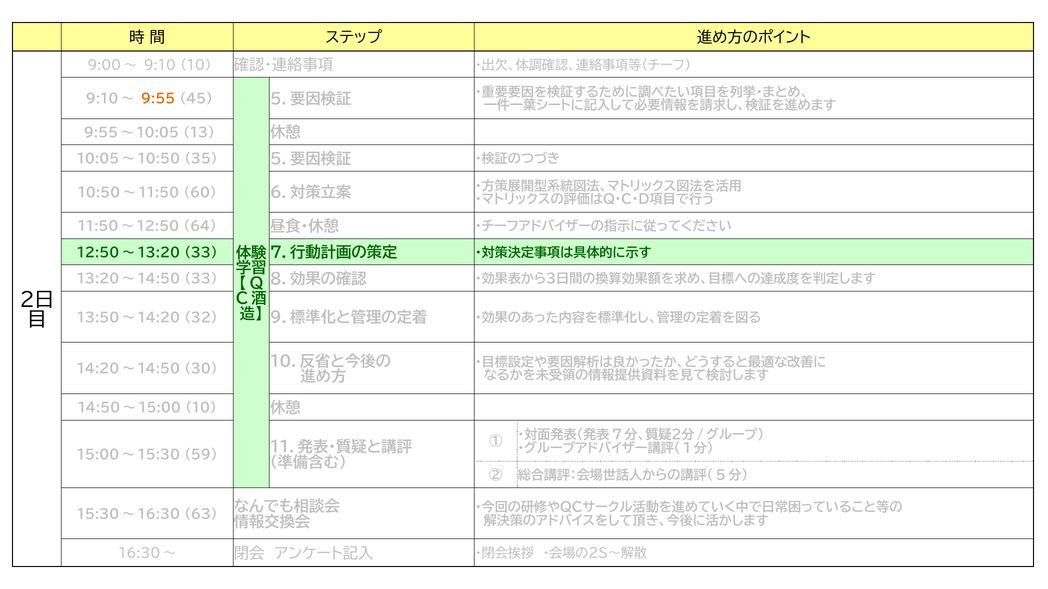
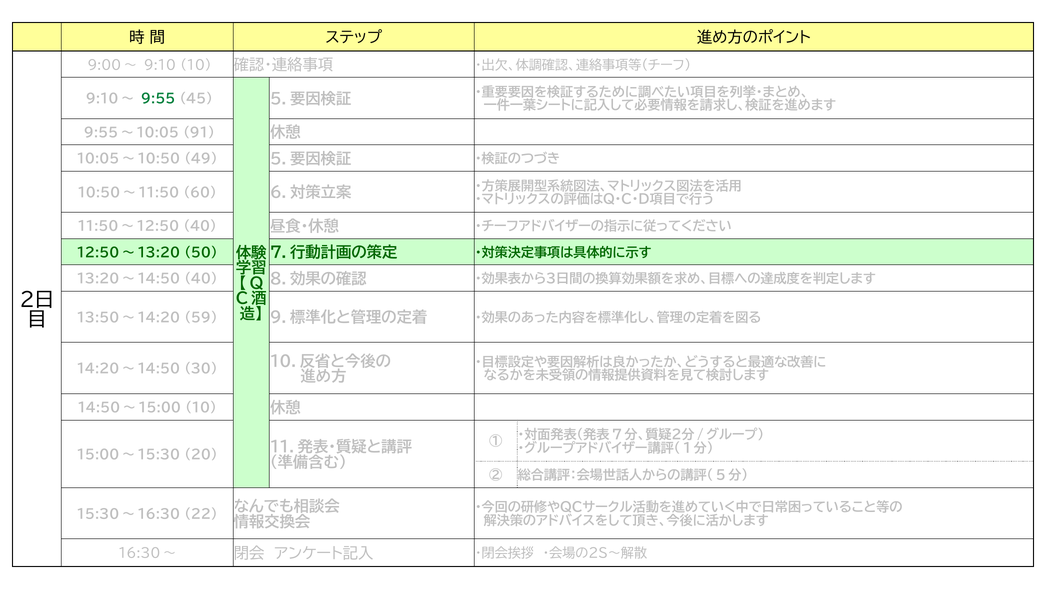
9:55 colour: orange -> green
13: 13 -> 91
35: 35 -> 49
11:50～12:50 64: 64 -> 40
12:50～13:20 33: 33 -> 50
13:20～14:50 33: 33 -> 40
32: 32 -> 59
59: 59 -> 20
63: 63 -> 22
